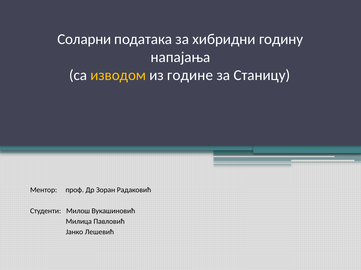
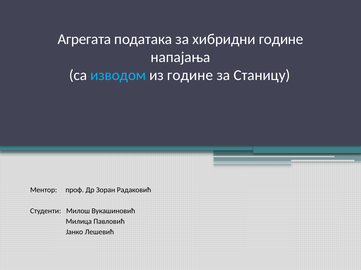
Соларни: Соларни -> Агрегата
хибридни годину: годину -> године
изводом colour: yellow -> light blue
